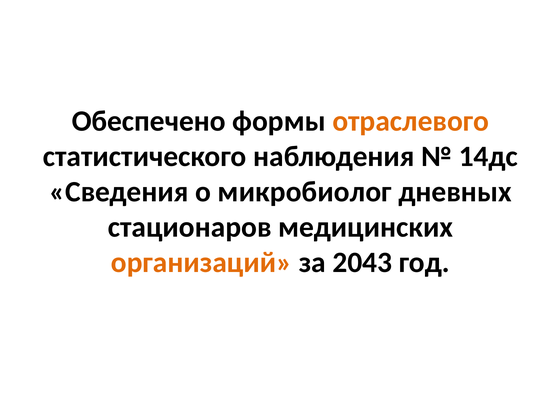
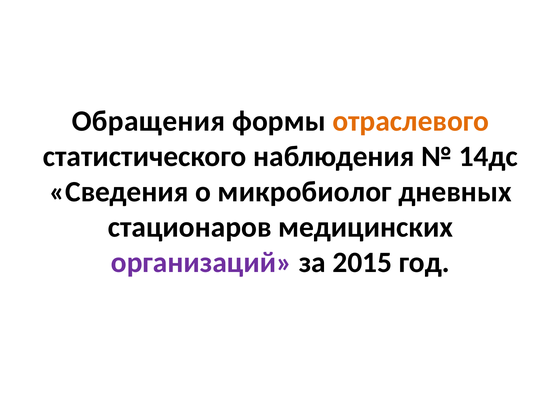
Обеспечено: Обеспечено -> Обращения
организаций colour: orange -> purple
2043: 2043 -> 2015
